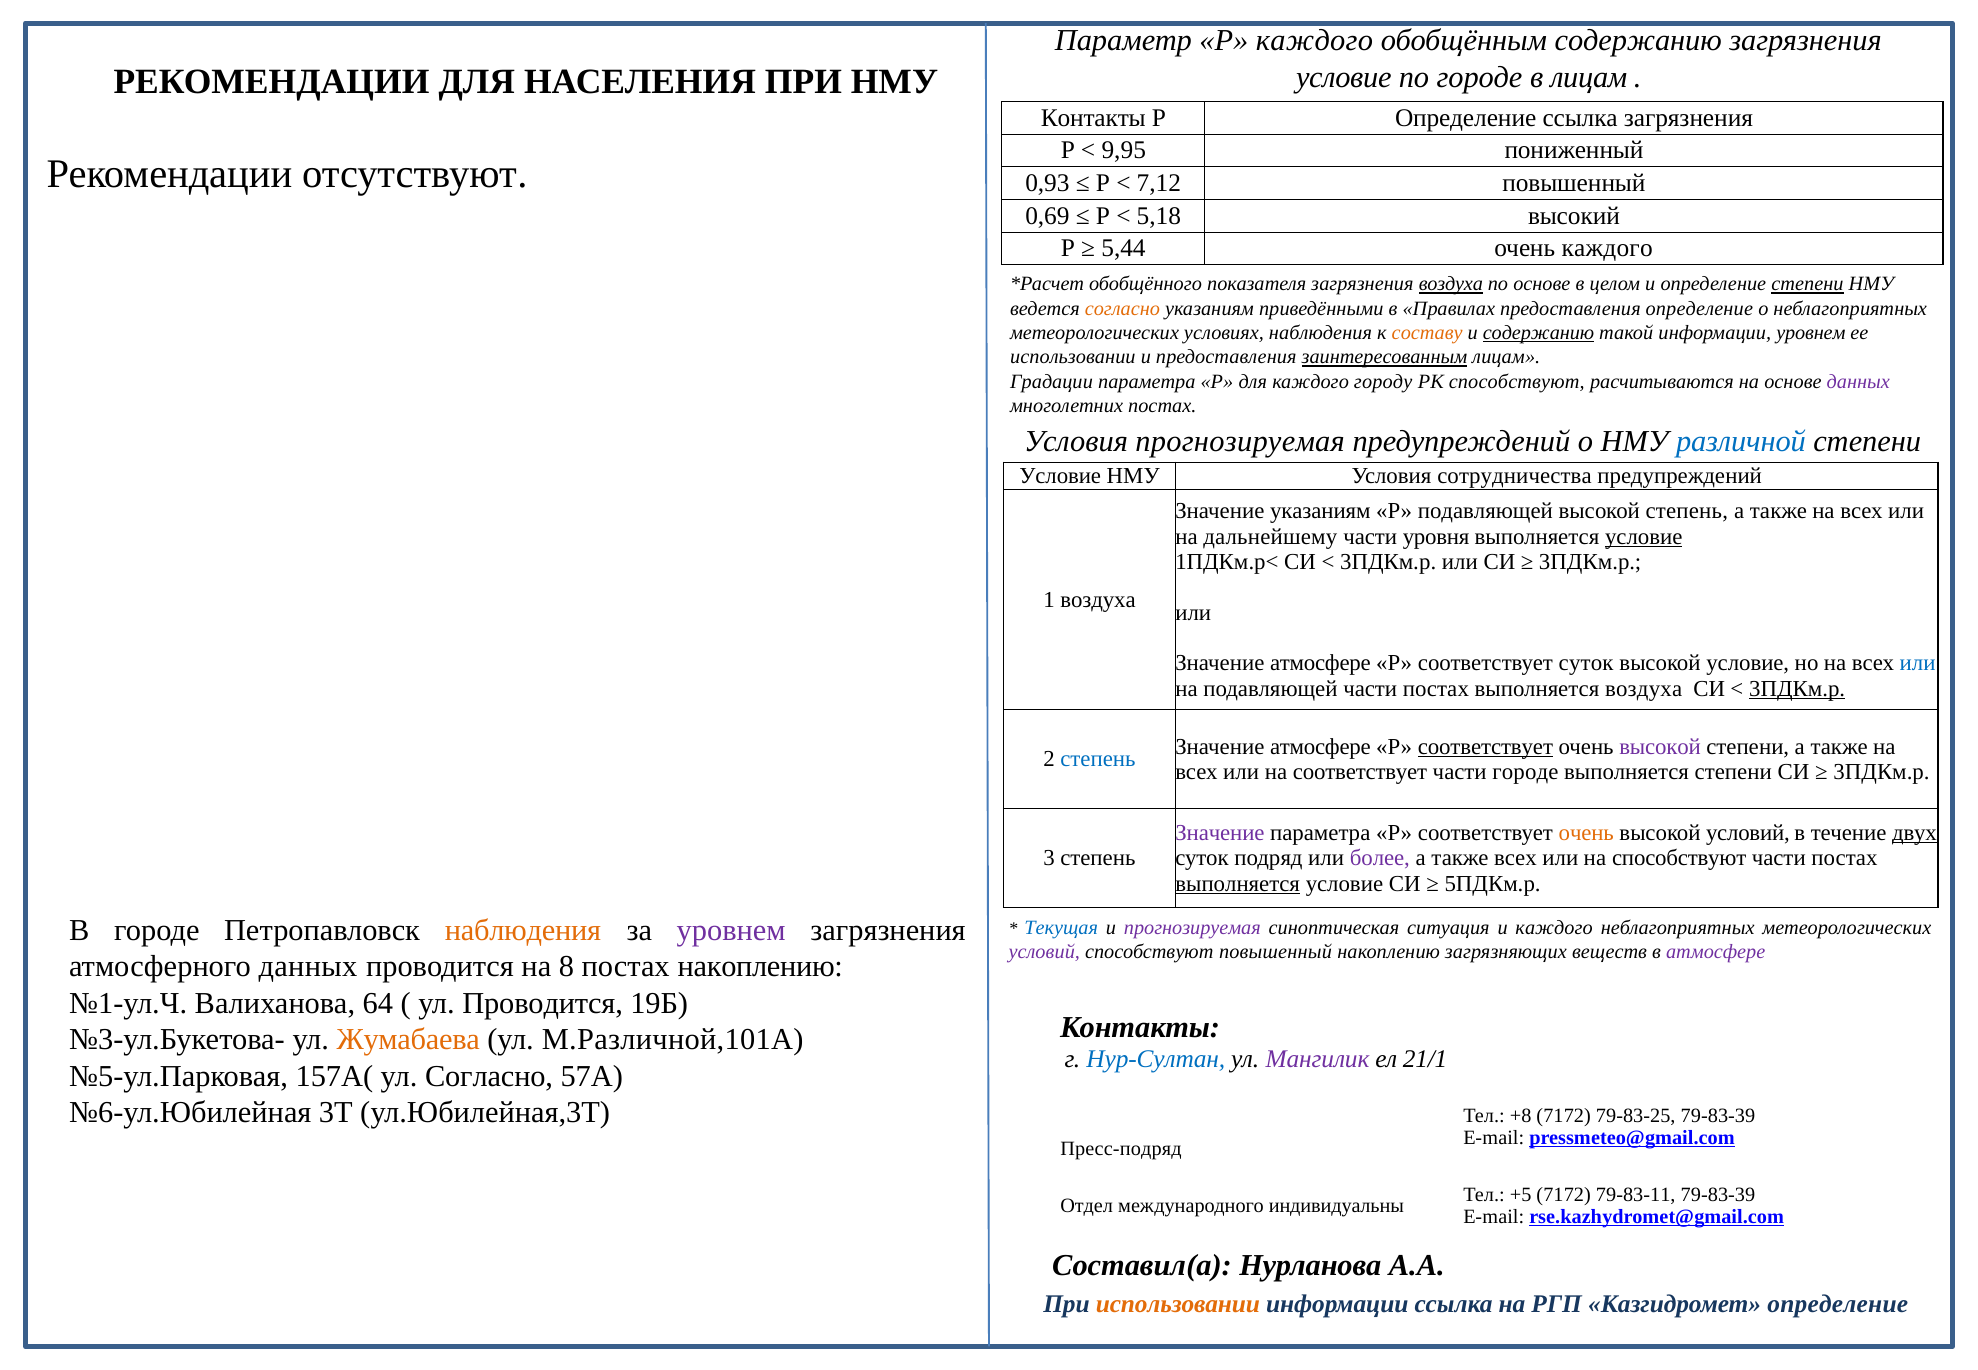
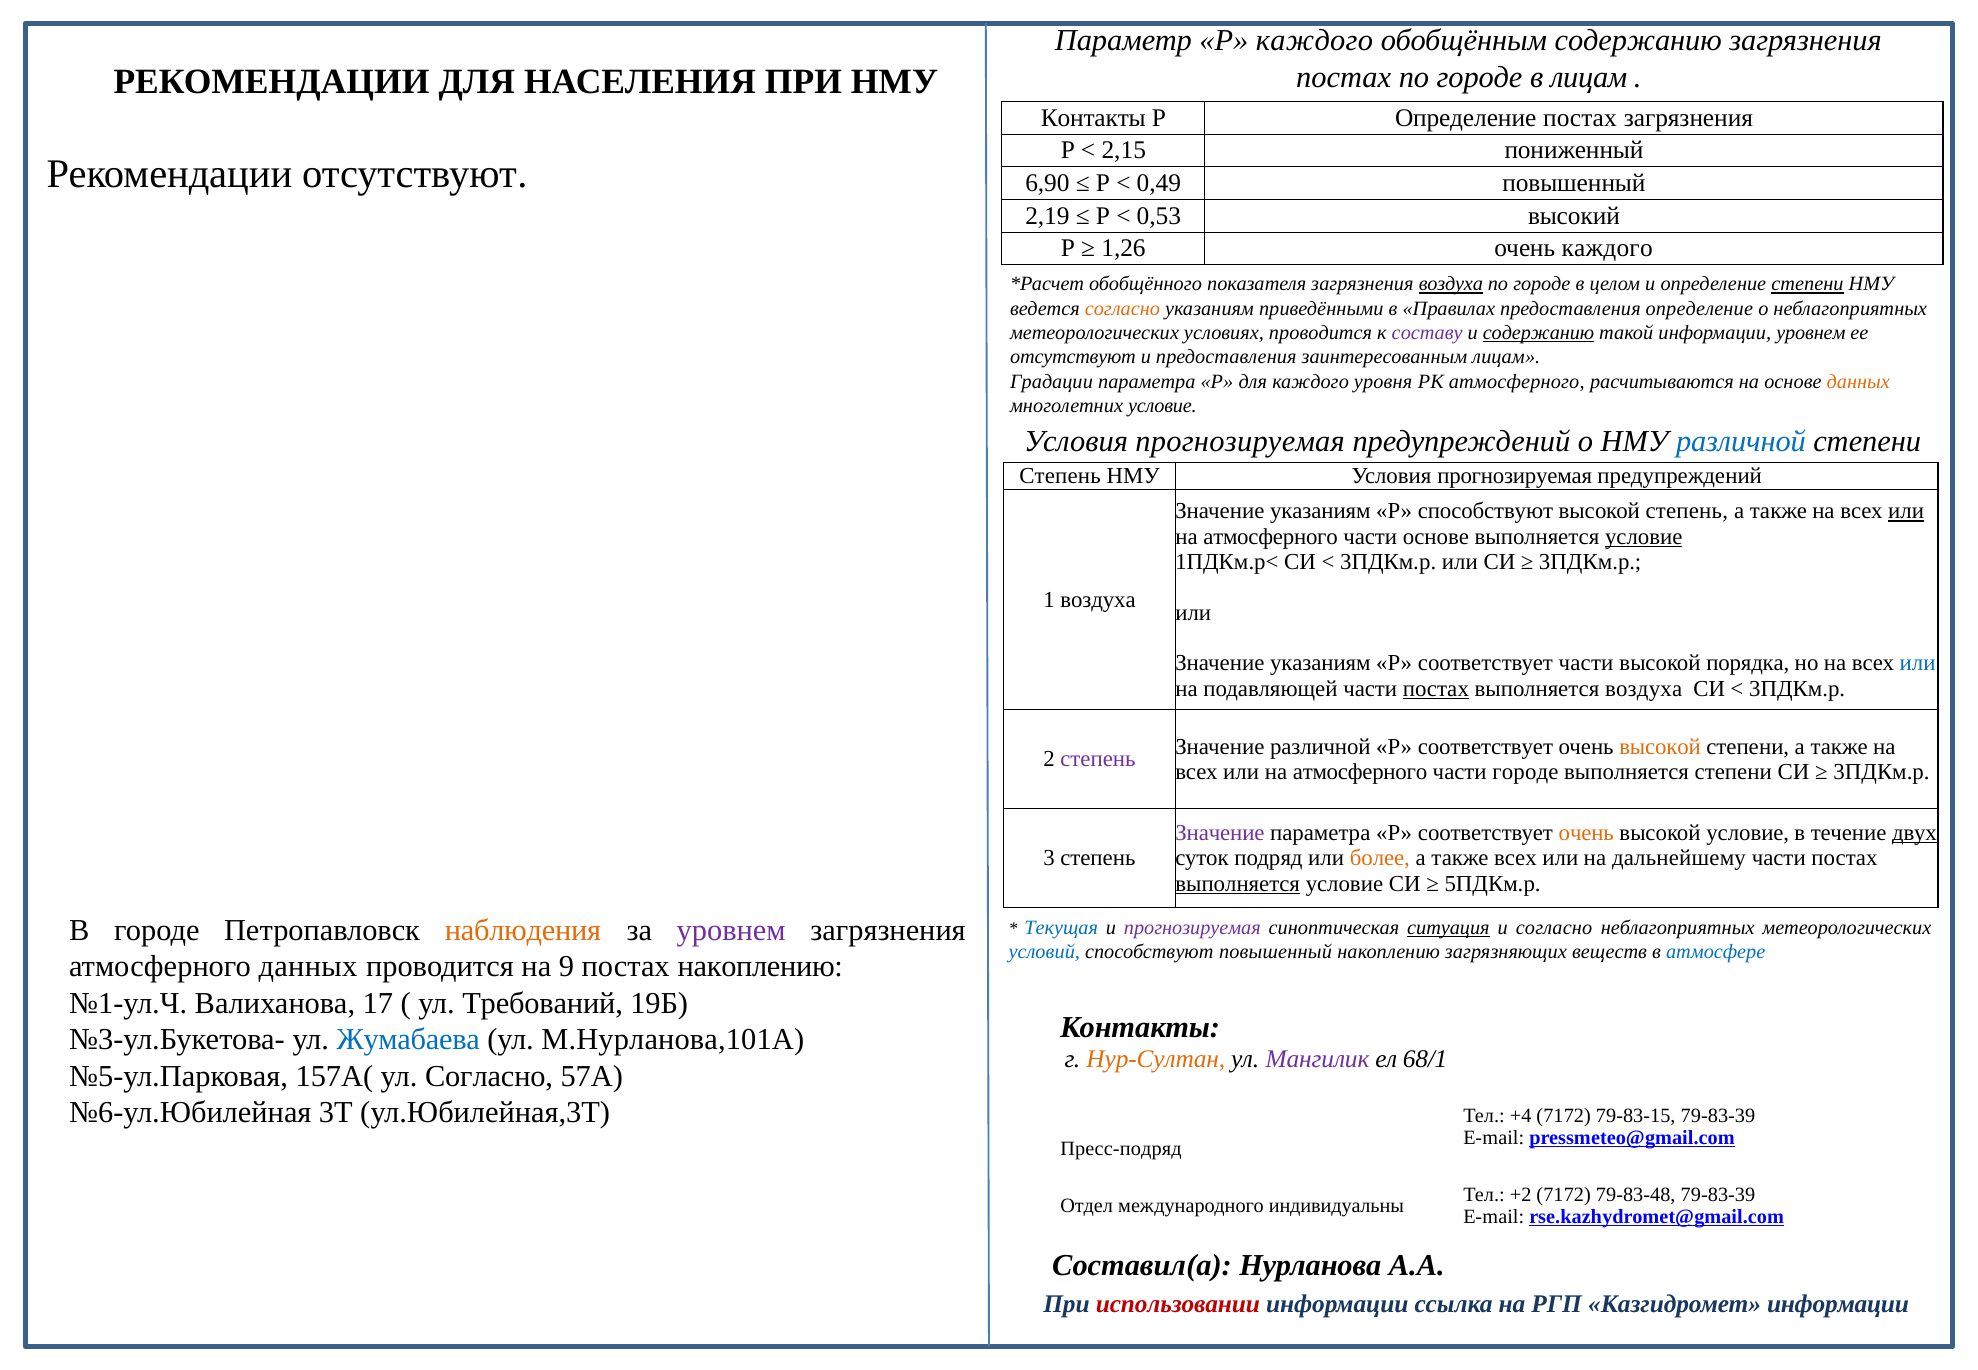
условие at (1344, 77): условие -> постах
Определение ссылка: ссылка -> постах
9,95: 9,95 -> 2,15
0,93: 0,93 -> 6,90
7,12: 7,12 -> 0,49
0,69: 0,69 -> 2,19
5,18: 5,18 -> 0,53
5,44: 5,44 -> 1,26
основе at (1542, 284): основе -> городе
условиях наблюдения: наблюдения -> проводится
составу colour: orange -> purple
использовании at (1073, 357): использовании -> отсутствуют
заинтересованным underline: present -> none
городу: городу -> уровня
РК способствуют: способствуют -> атмосферного
данных at (1858, 381) colour: purple -> orange
многолетних постах: постах -> условие
Условие at (1060, 476): Условие -> Степень
НМУ Условия сотрудничества: сотрудничества -> прогнозируемая
Р подавляющей: подавляющей -> способствуют
или at (1906, 511) underline: none -> present
дальнейшему at (1270, 536): дальнейшему -> атмосферного
части уровня: уровня -> основе
атмосфере at (1320, 663): атмосфере -> указаниям
соответствует суток: суток -> части
высокой условие: условие -> порядка
постах at (1436, 688) underline: none -> present
3ПДКм.р at (1797, 688) underline: present -> none
атмосфере at (1320, 746): атмосфере -> различной
соответствует at (1485, 746) underline: present -> none
высокой at (1660, 746) colour: purple -> orange
степень at (1098, 759) colour: blue -> purple
соответствует at (1360, 772): соответствует -> атмосферного
высокой условий: условий -> условие
более colour: purple -> orange
на способствуют: способствуют -> дальнейшему
ситуация underline: none -> present
и каждого: каждого -> согласно
условий at (1044, 952) colour: purple -> blue
атмосфере at (1716, 952) colour: purple -> blue
8: 8 -> 9
64: 64 -> 17
ул Проводится: Проводится -> Требований
Жумабаева colour: orange -> blue
М.Различной,101А: М.Различной,101А -> М.Нурланова,101А
Нур-Султан colour: blue -> orange
21/1: 21/1 -> 68/1
+8: +8 -> +4
79-83-25: 79-83-25 -> 79-83-15
+5: +5 -> +2
79-83-11: 79-83-11 -> 79-83-48
использовании at (1178, 1304) colour: orange -> red
Казгидромет определение: определение -> информации
